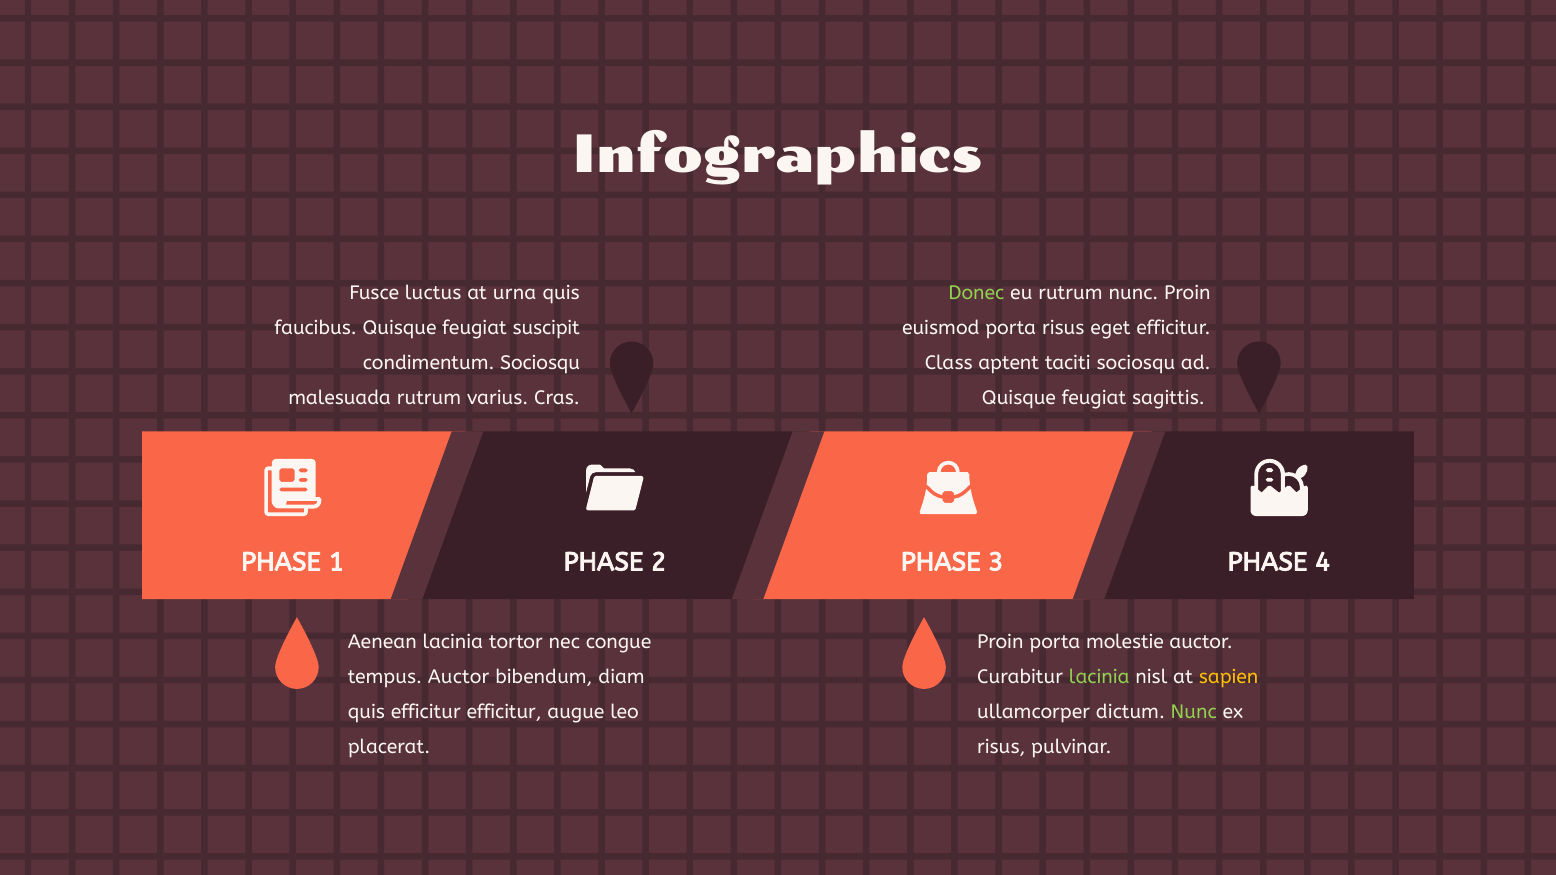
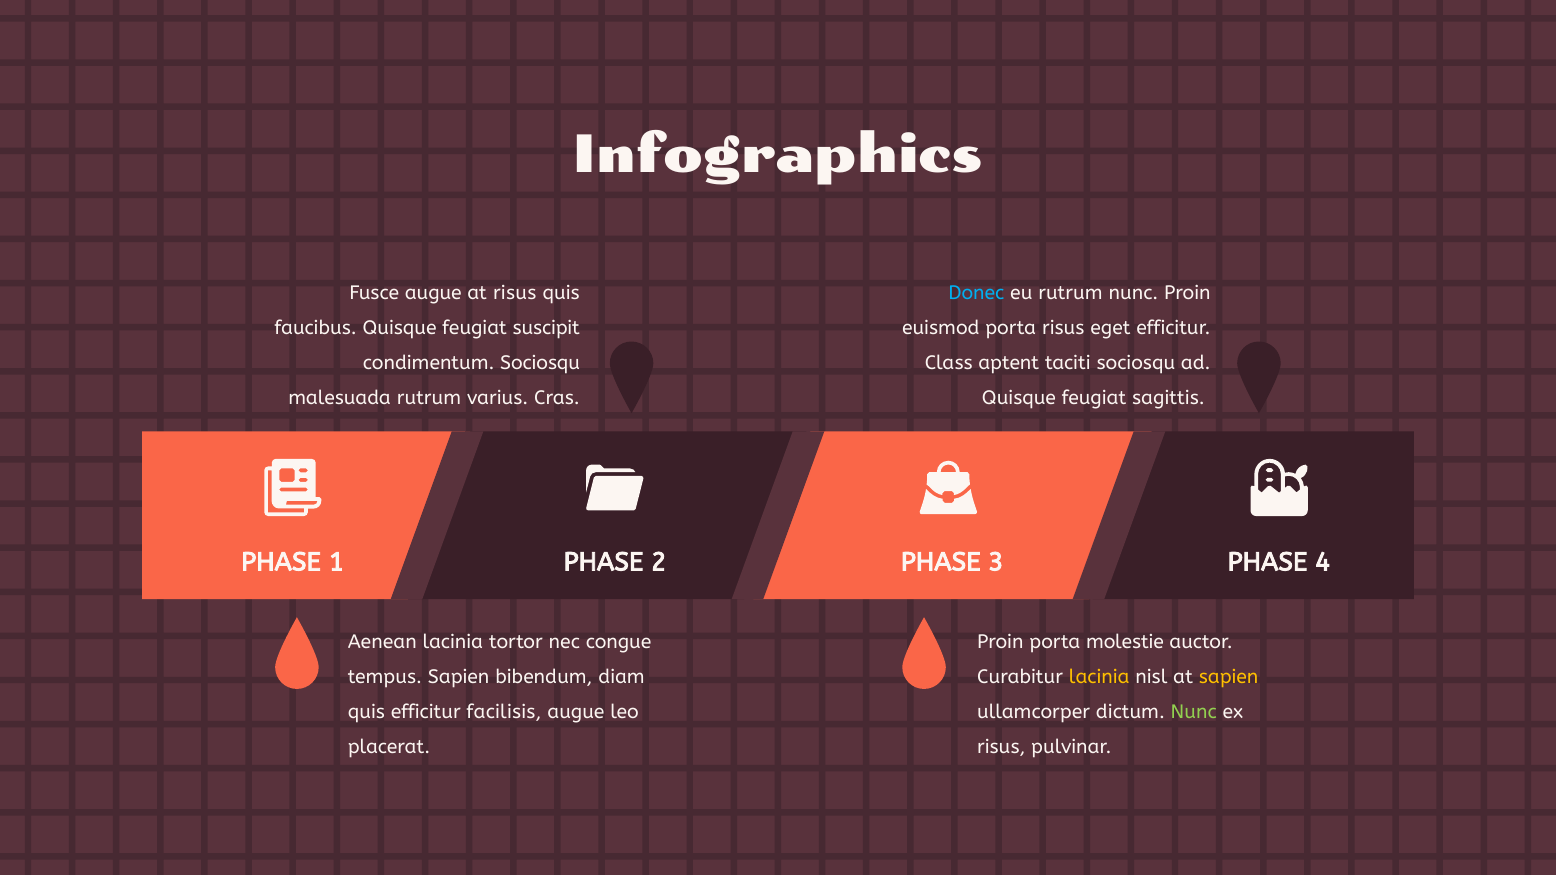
Fusce luctus: luctus -> augue
at urna: urna -> risus
Donec colour: light green -> light blue
tempus Auctor: Auctor -> Sapien
lacinia at (1099, 677) colour: light green -> yellow
efficitur efficitur: efficitur -> facilisis
